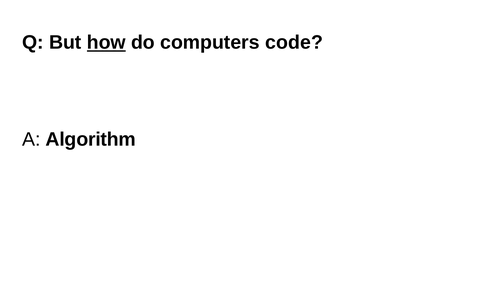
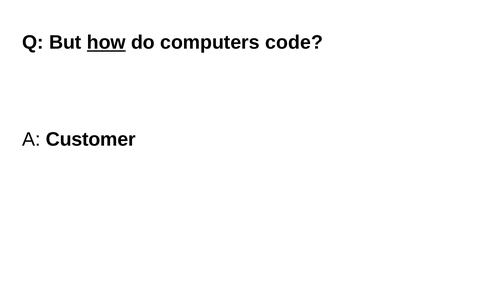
Algorithm: Algorithm -> Customer
